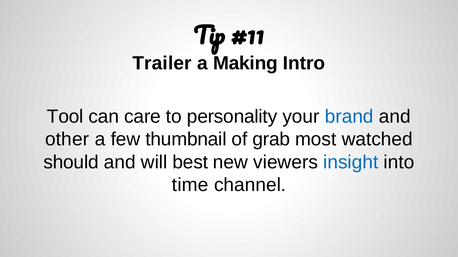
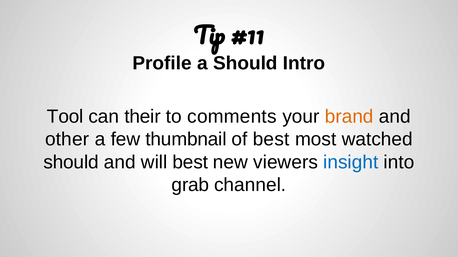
Trailer: Trailer -> Profile
a Making: Making -> Should
care: care -> their
personality: personality -> comments
brand colour: blue -> orange
of grab: grab -> best
time: time -> grab
